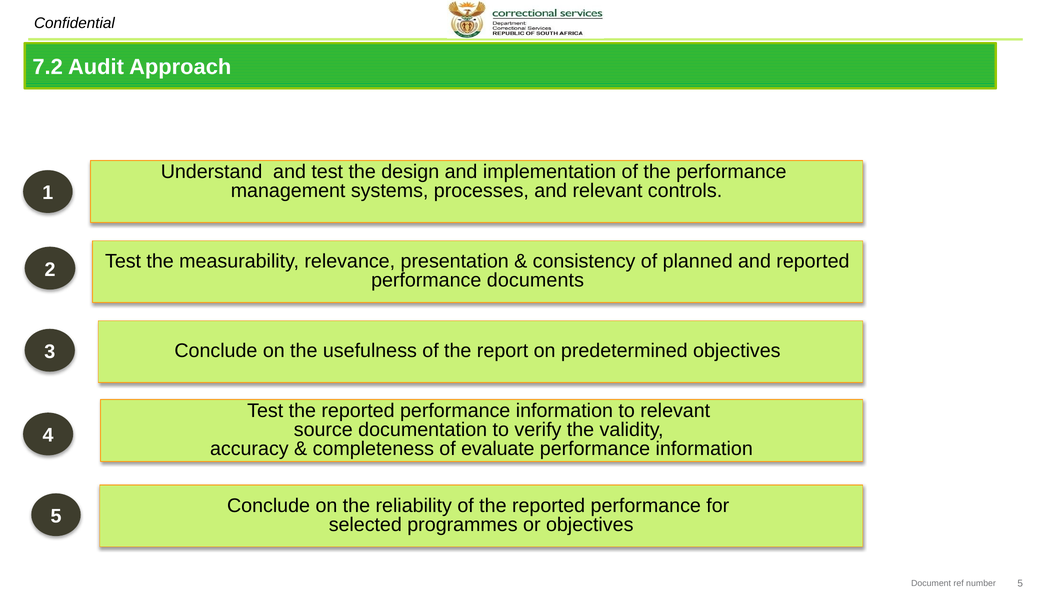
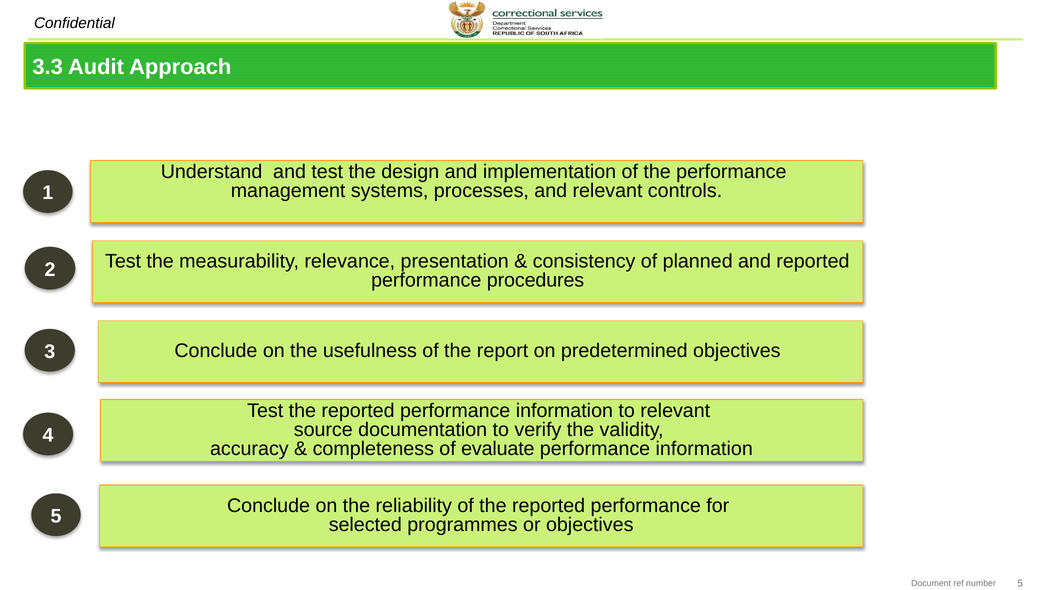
7.2: 7.2 -> 3.3
documents: documents -> procedures
